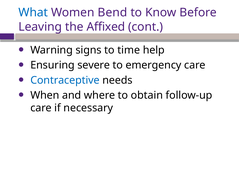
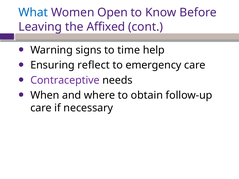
Bend: Bend -> Open
severe: severe -> reflect
Contraceptive colour: blue -> purple
